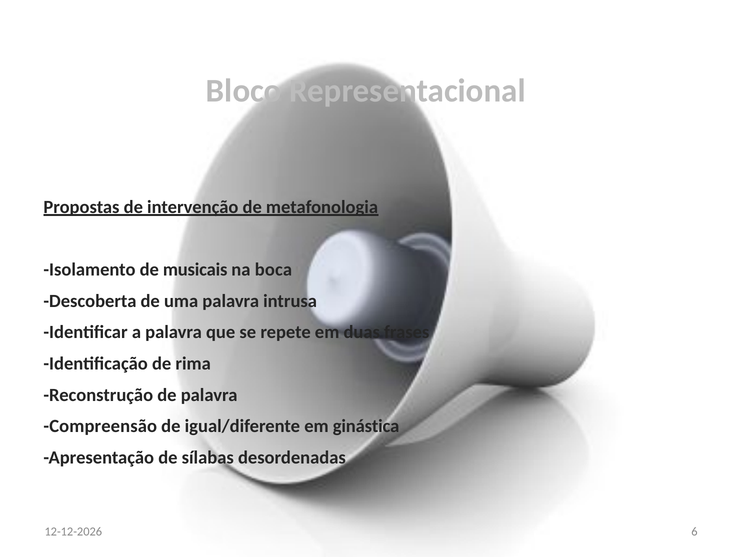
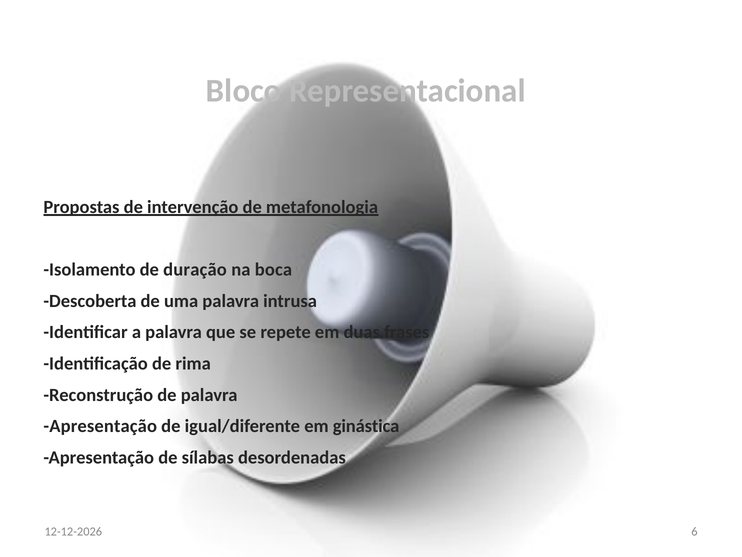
musicais: musicais -> duração
Compreensão at (100, 426): Compreensão -> Apresentação
